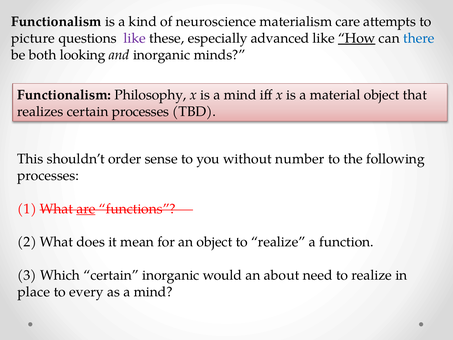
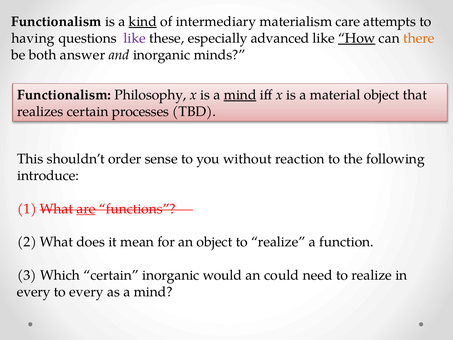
kind underline: none -> present
neuroscience: neuroscience -> intermediary
picture: picture -> having
there colour: blue -> orange
looking: looking -> answer
mind at (240, 95) underline: none -> present
number: number -> reaction
processes at (48, 175): processes -> introduce
about: about -> could
place at (34, 292): place -> every
